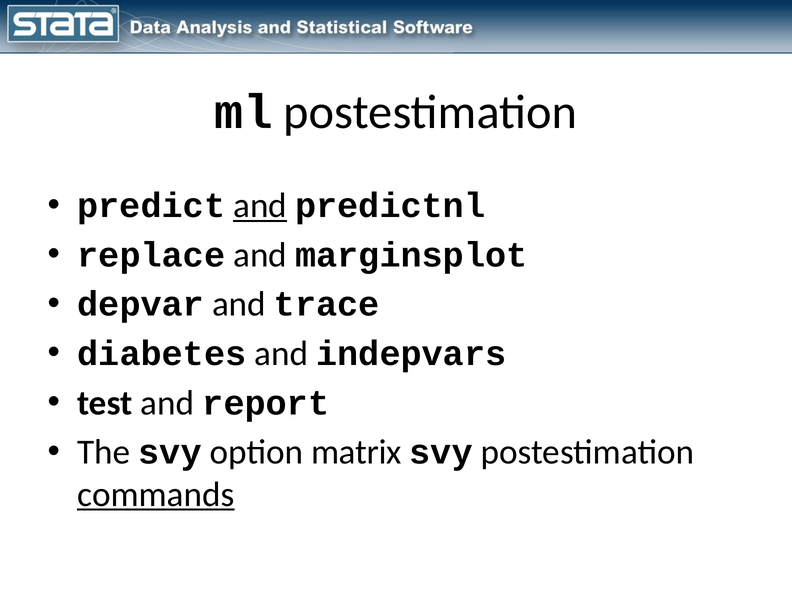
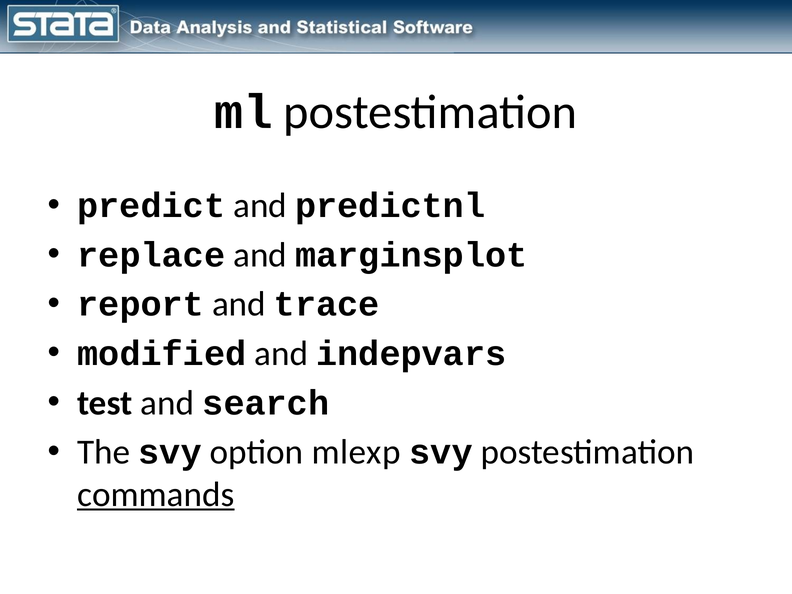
and at (260, 206) underline: present -> none
depvar: depvar -> report
diabetes: diabetes -> modified
report: report -> search
matrix: matrix -> mlexp
